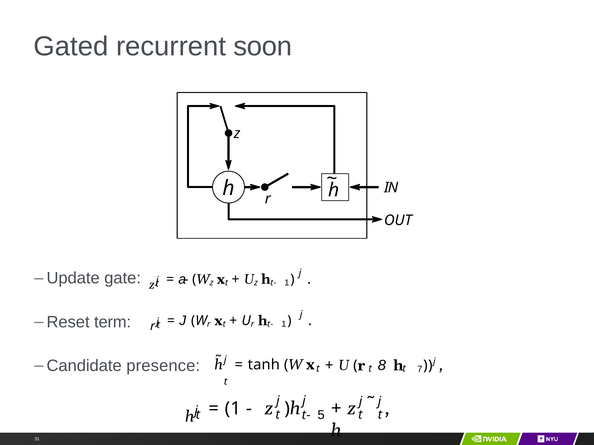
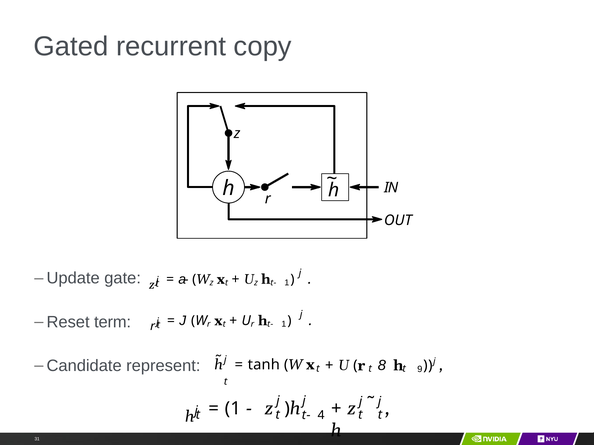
soon: soon -> copy
presence: presence -> represent
7: 7 -> 9
5: 5 -> 4
